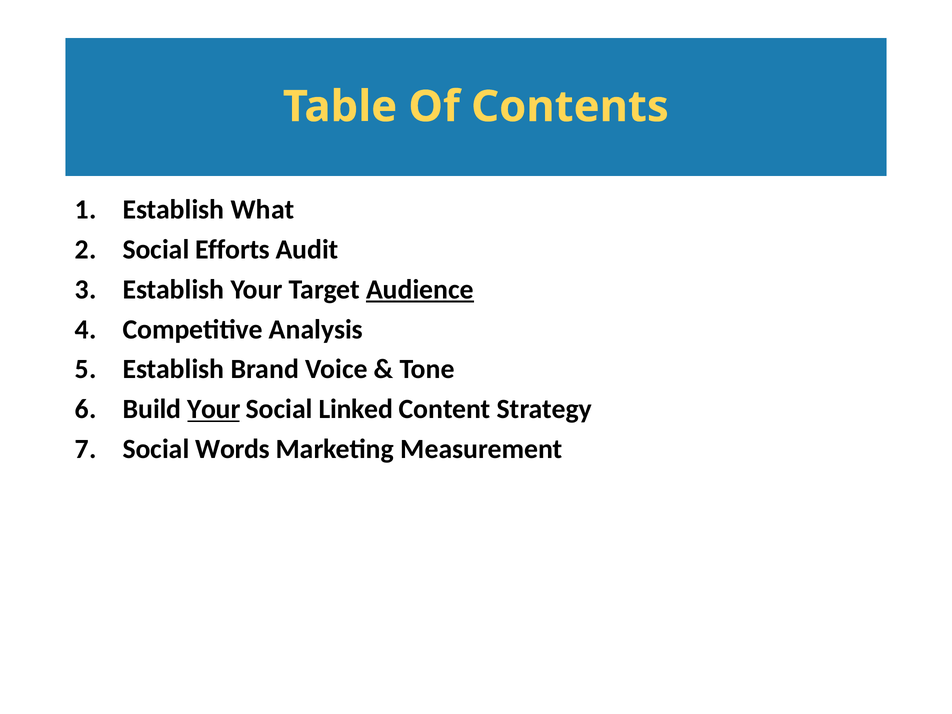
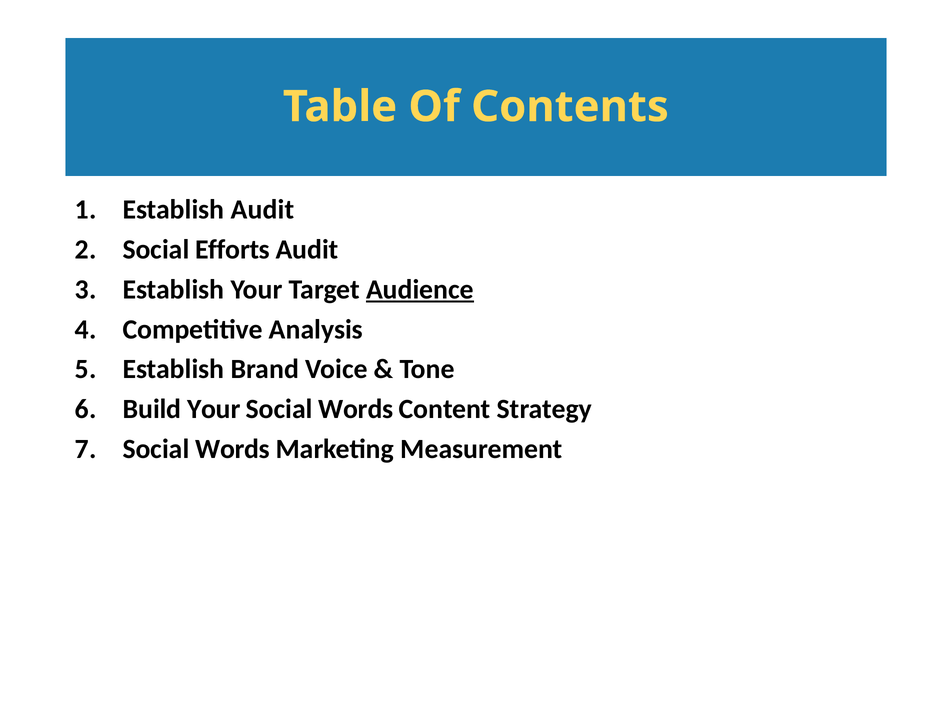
Establish What: What -> Audit
Your at (214, 409) underline: present -> none
Linked at (356, 409): Linked -> Words
